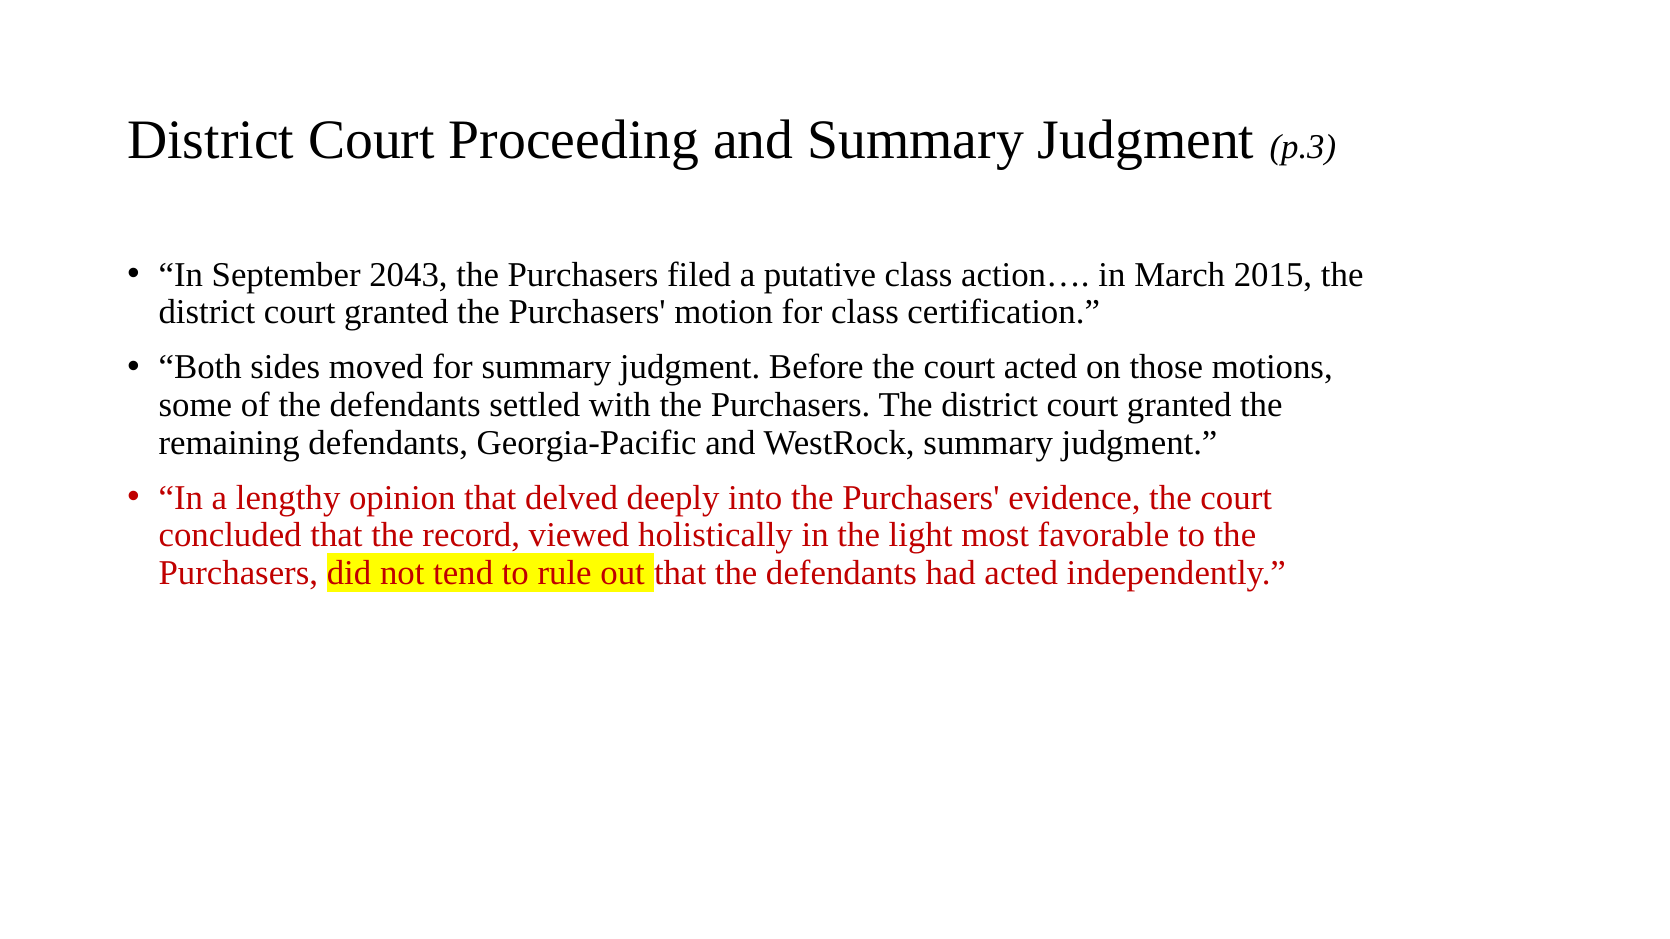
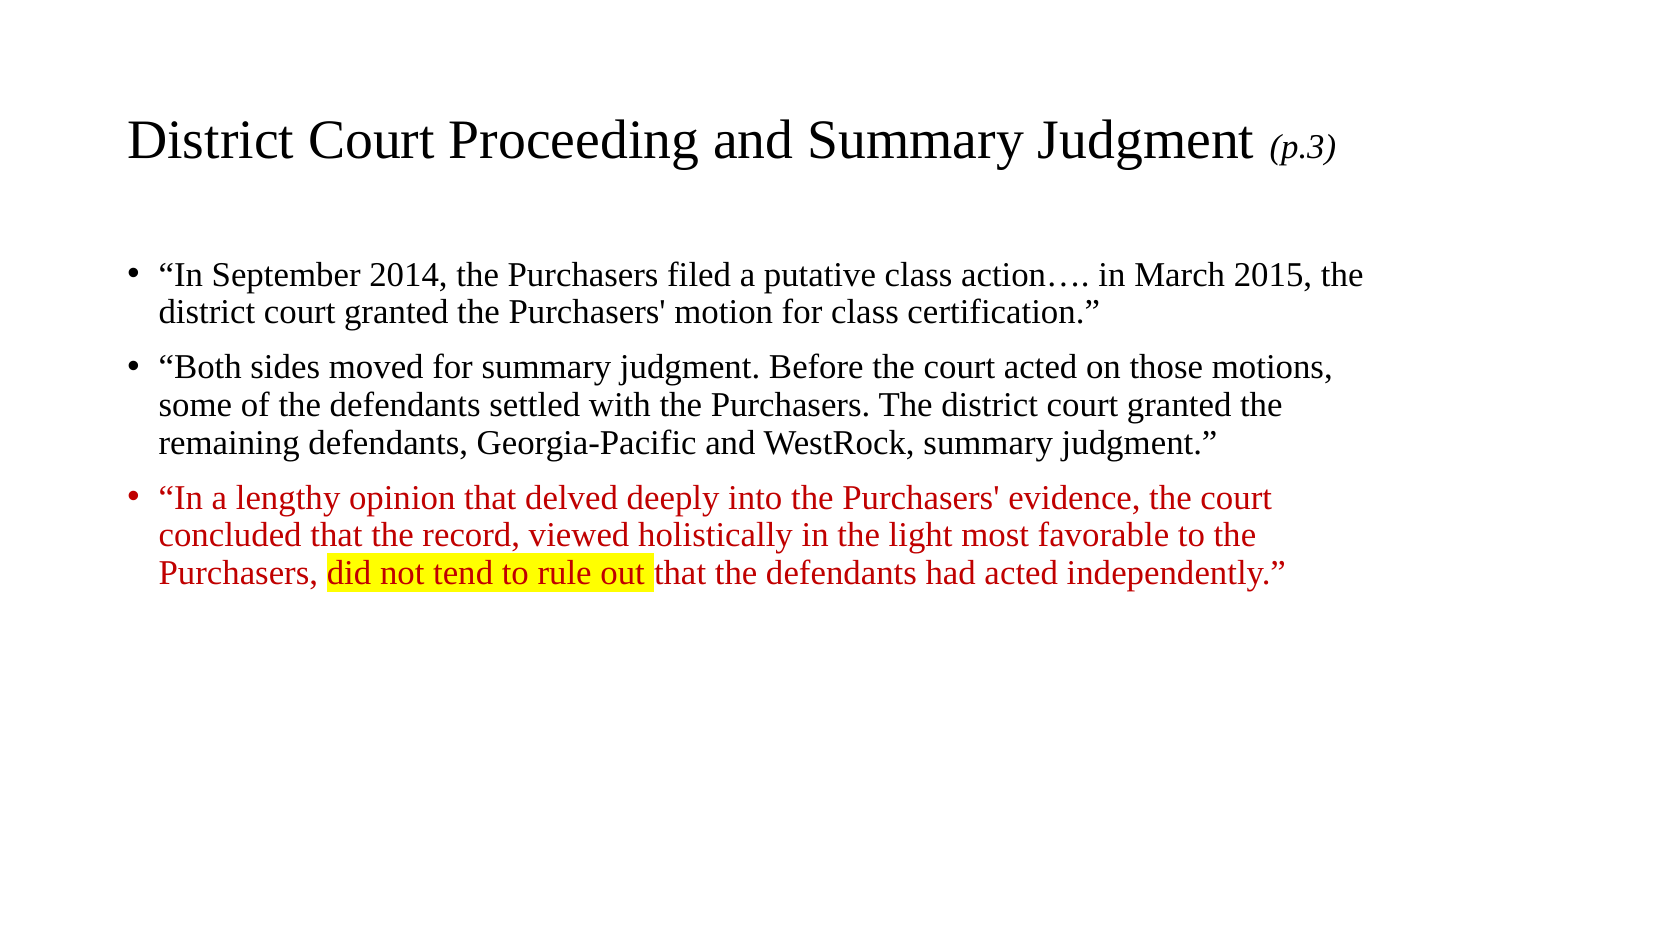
2043: 2043 -> 2014
